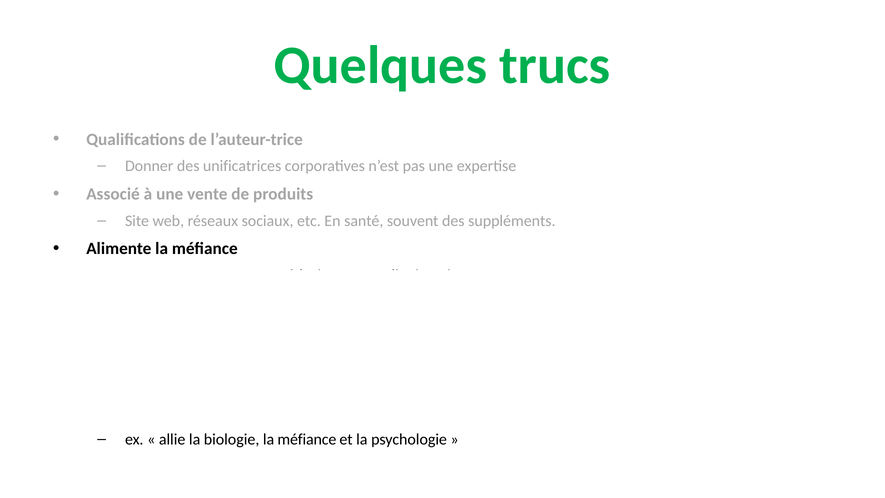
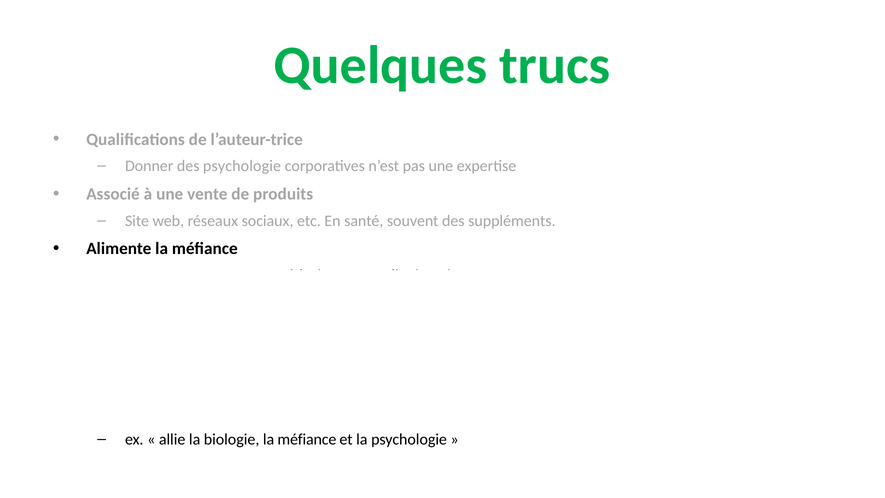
des unificatrices: unificatrices -> psychologie
